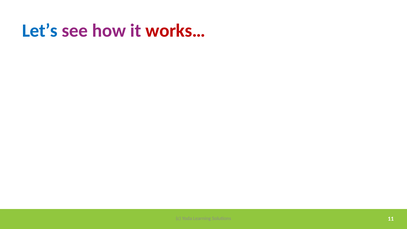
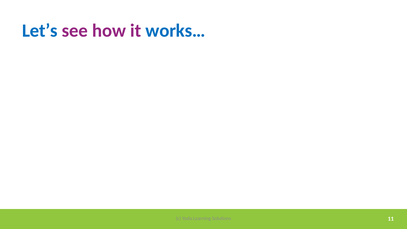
works… colour: red -> blue
